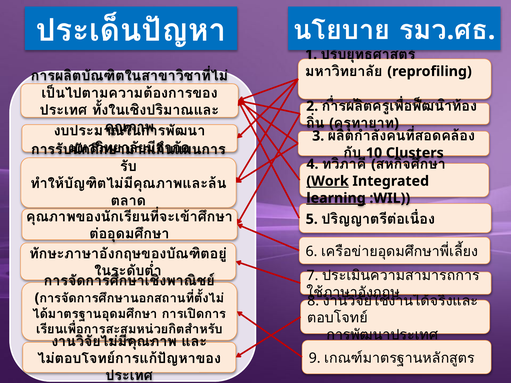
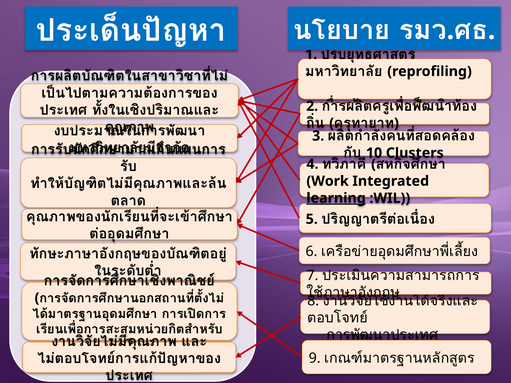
Work underline: present -> none
